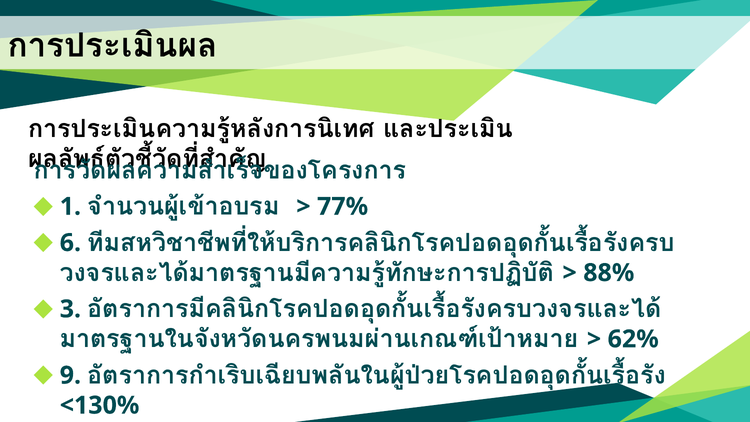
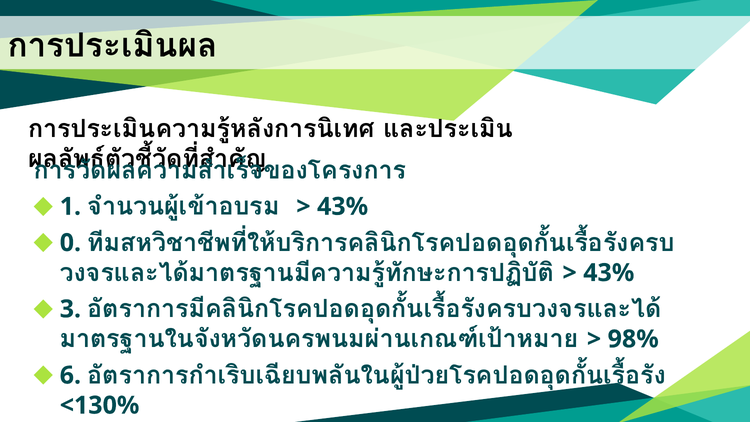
77% at (343, 207): 77% -> 43%
6: 6 -> 0
88% at (609, 273): 88% -> 43%
62%: 62% -> 98%
9: 9 -> 6
